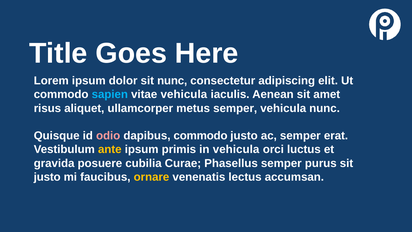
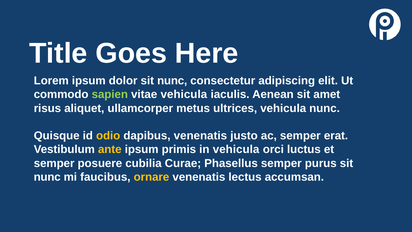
sapien colour: light blue -> light green
metus semper: semper -> ultrices
odio colour: pink -> yellow
dapibus commodo: commodo -> venenatis
gravida at (54, 163): gravida -> semper
justo at (47, 177): justo -> nunc
